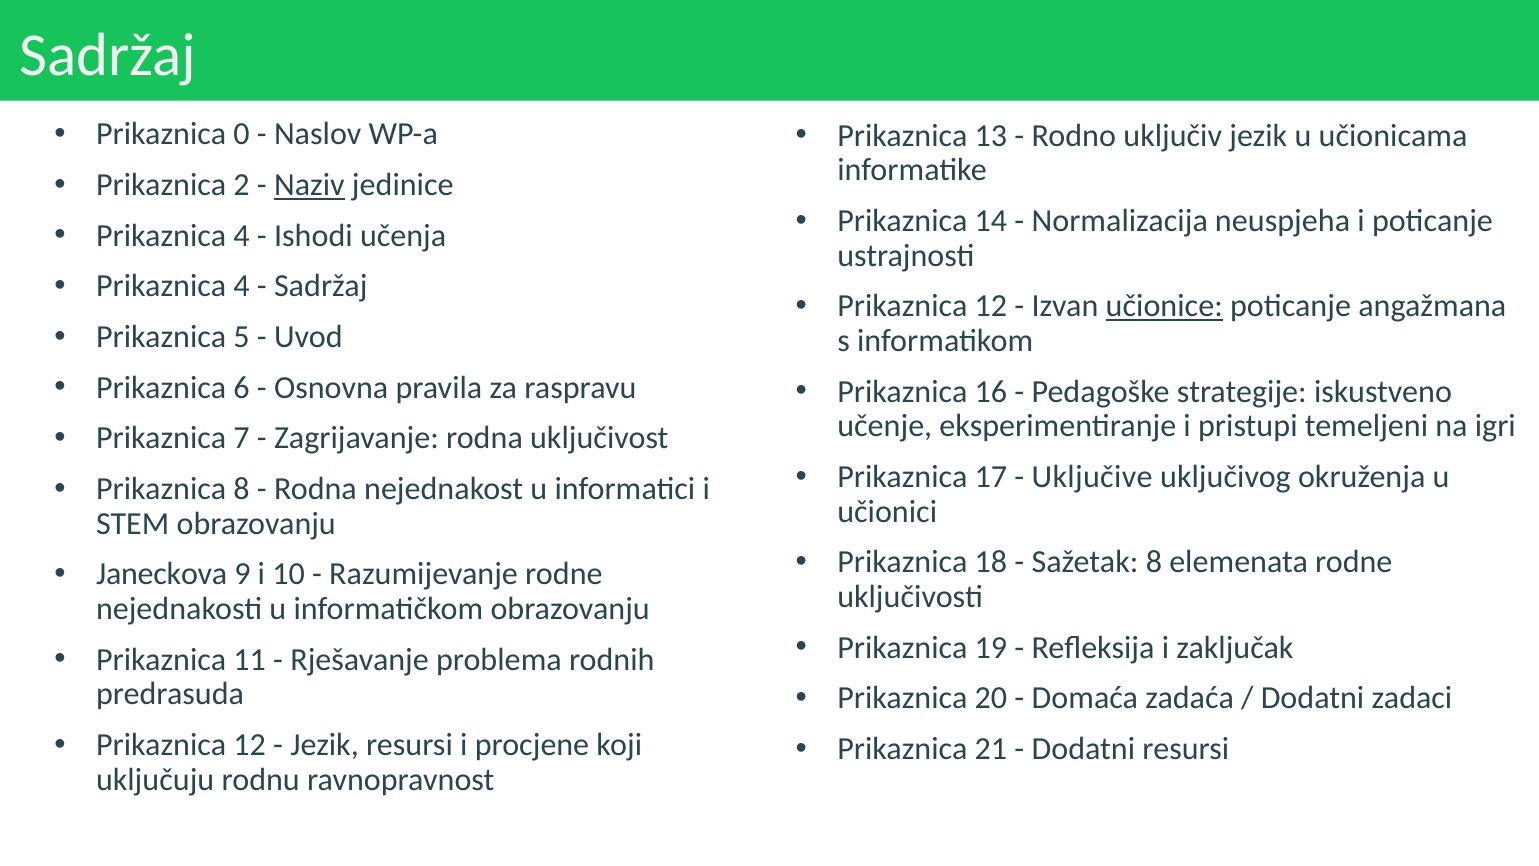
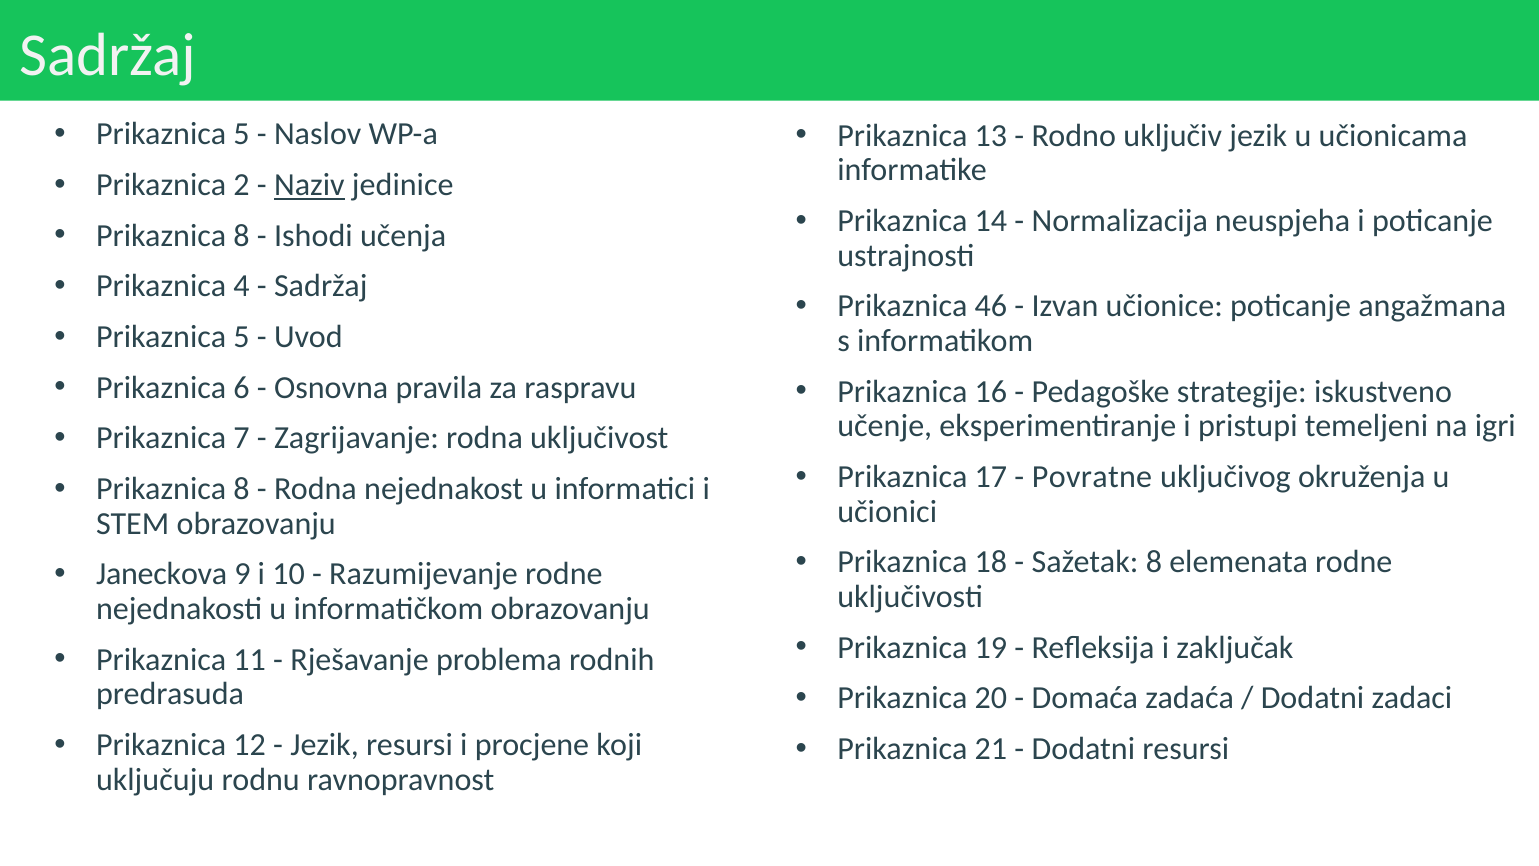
0 at (242, 134): 0 -> 5
4 at (242, 236): 4 -> 8
12 at (991, 306): 12 -> 46
učionice underline: present -> none
Uključive: Uključive -> Povratne
